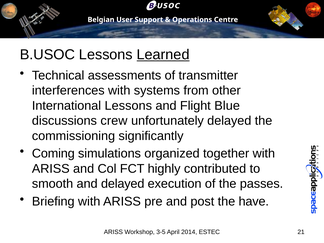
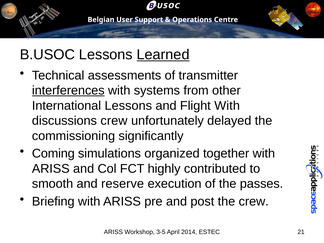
interferences underline: none -> present
Flight Blue: Blue -> With
and delayed: delayed -> reserve
the have: have -> crew
